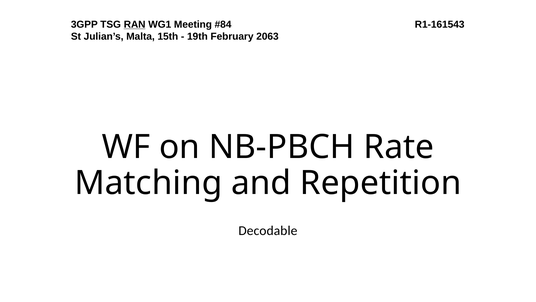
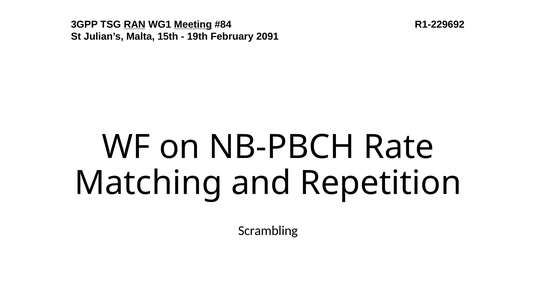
Meeting underline: none -> present
R1-161543: R1-161543 -> R1-229692
2063: 2063 -> 2091
Decodable: Decodable -> Scrambling
